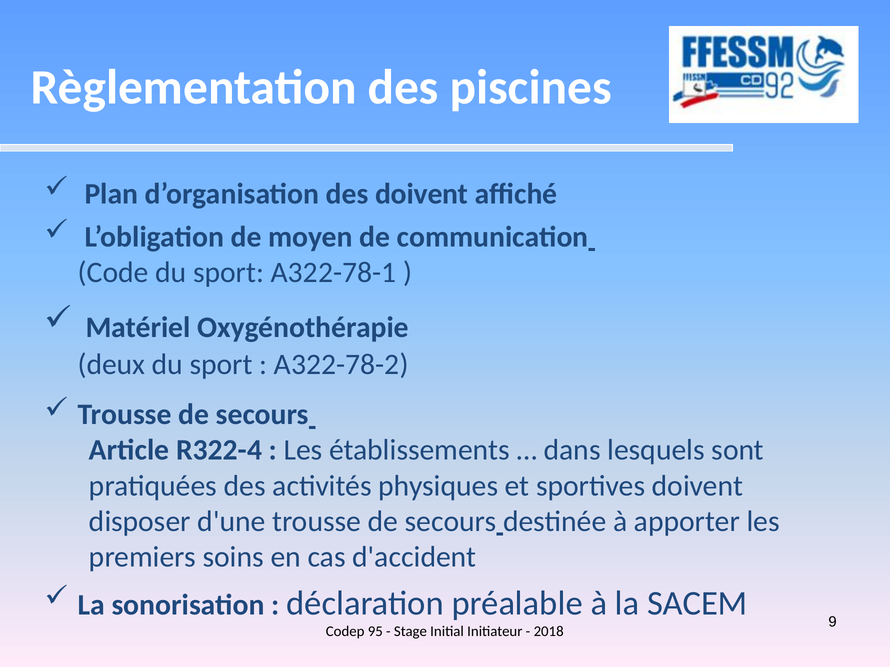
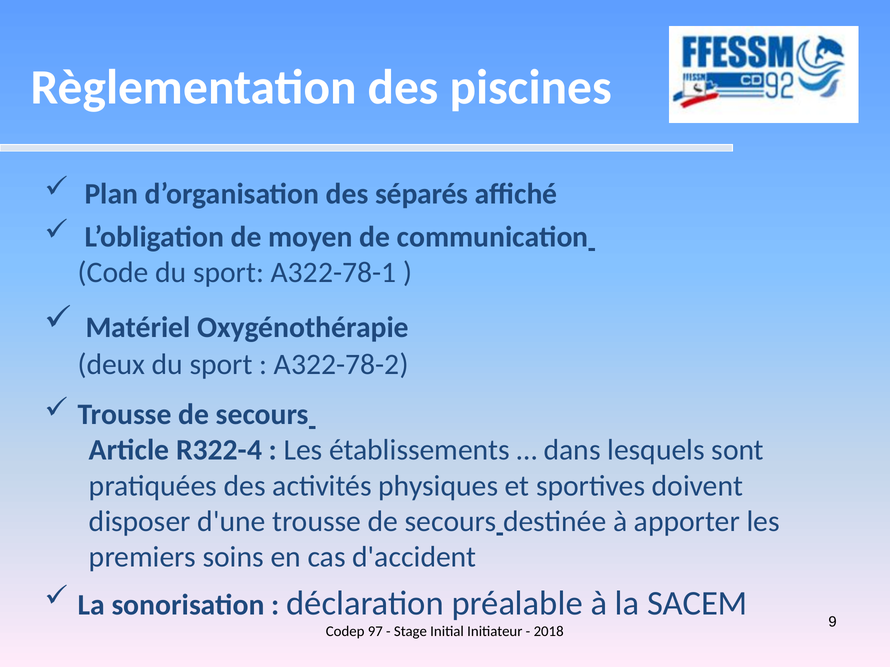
des doivent: doivent -> séparés
95: 95 -> 97
